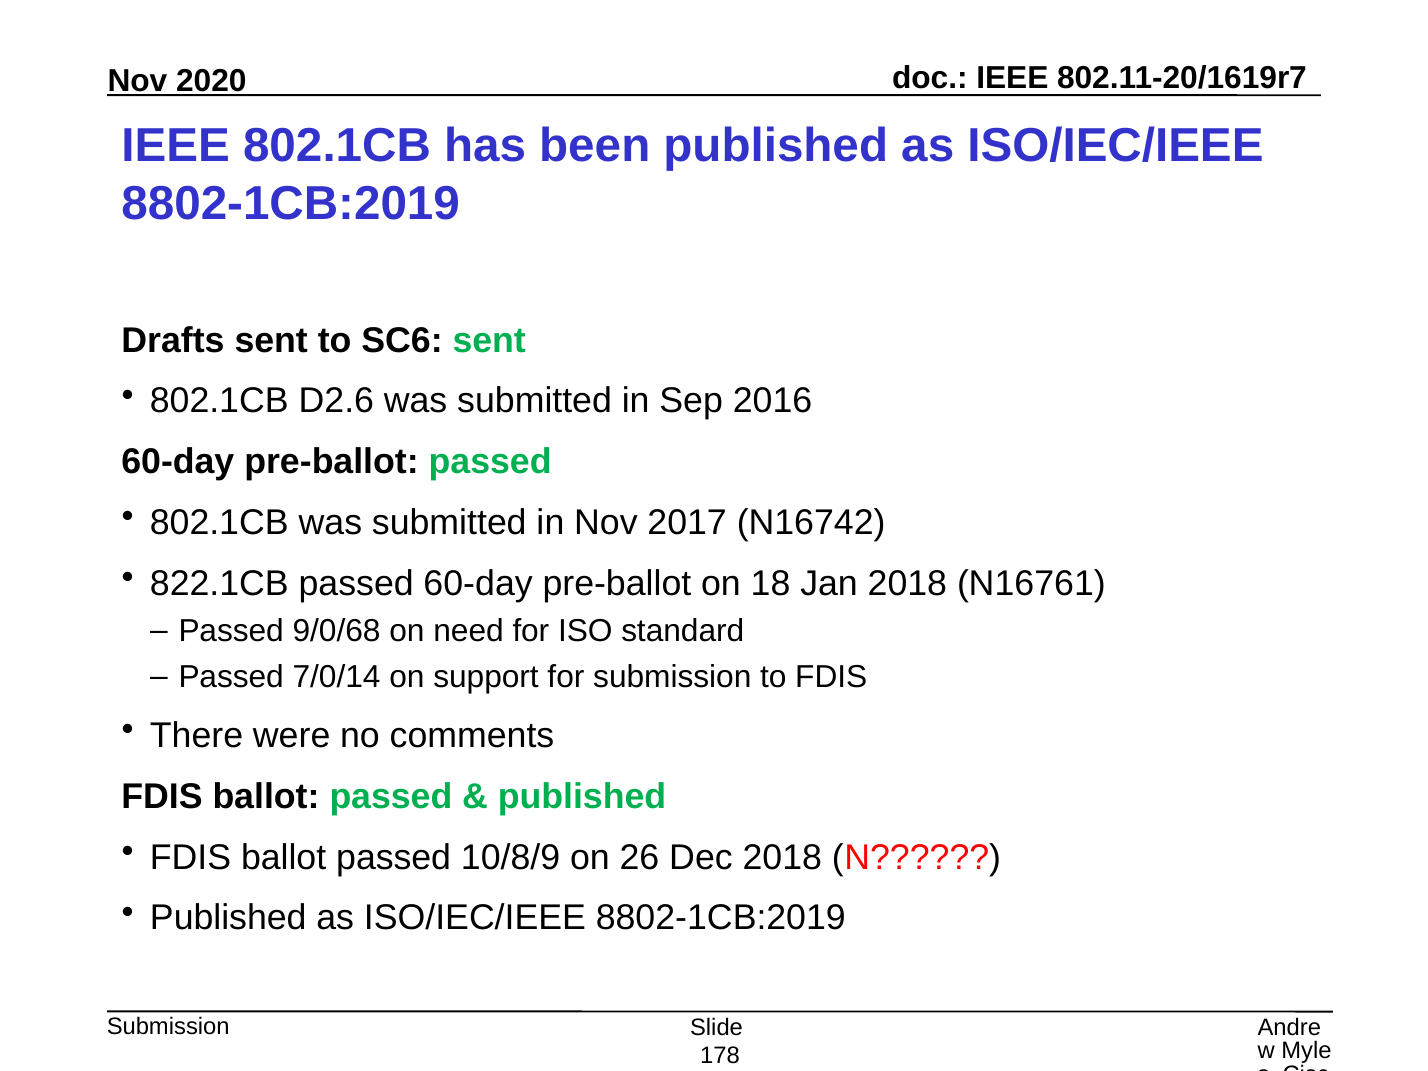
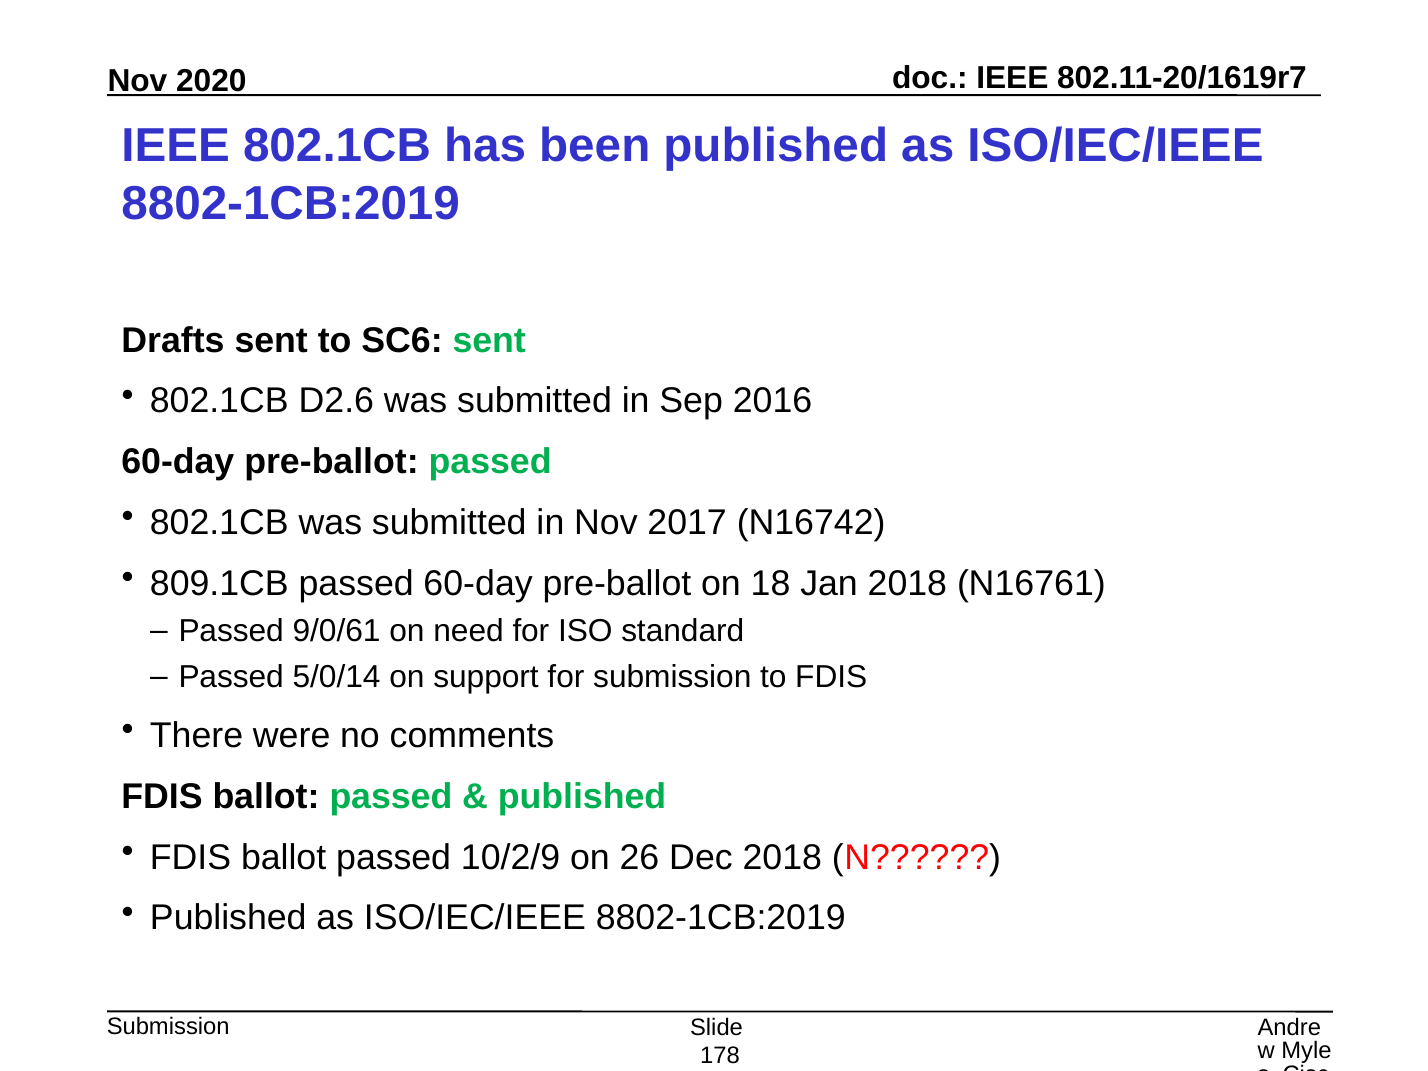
822.1CB: 822.1CB -> 809.1CB
9/0/68: 9/0/68 -> 9/0/61
7/0/14: 7/0/14 -> 5/0/14
10/8/9: 10/8/9 -> 10/2/9
